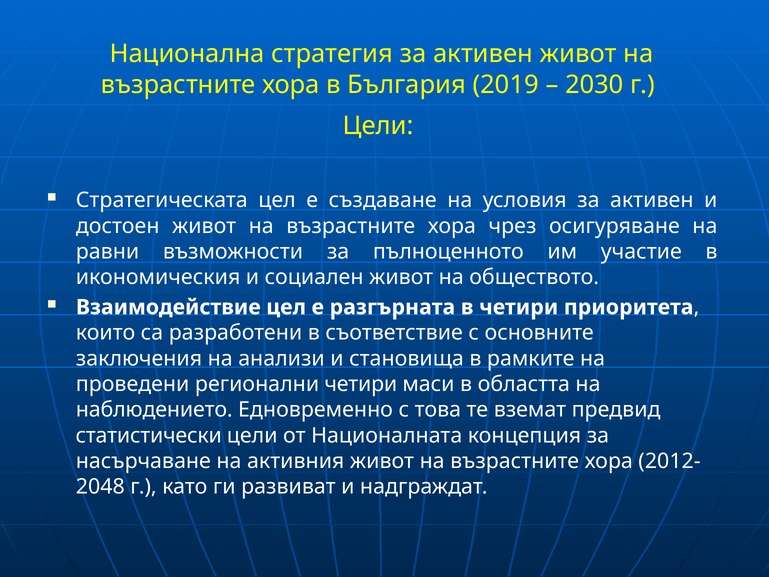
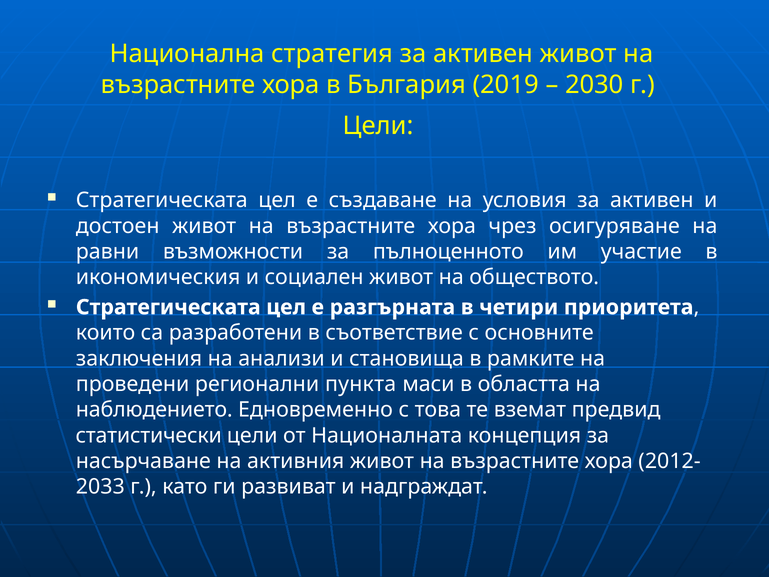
Взаимодействие at (168, 307): Взаимодействие -> Стратегическата
регионални четири: четири -> пункта
2048: 2048 -> 2033
